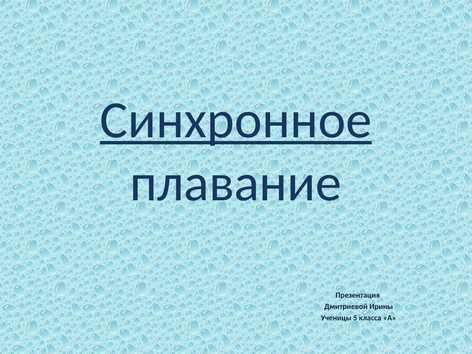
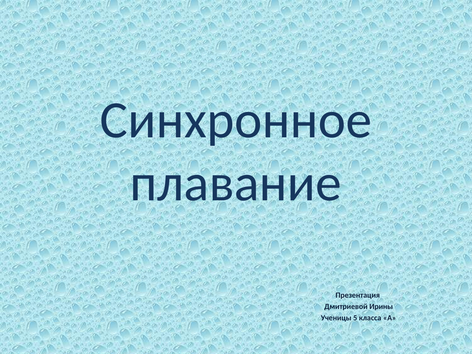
Синхронное underline: present -> none
